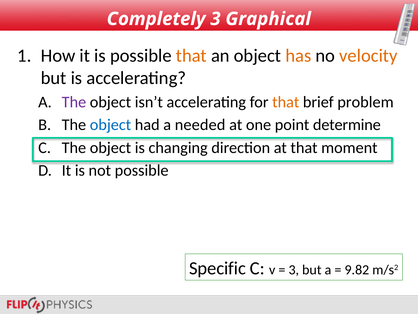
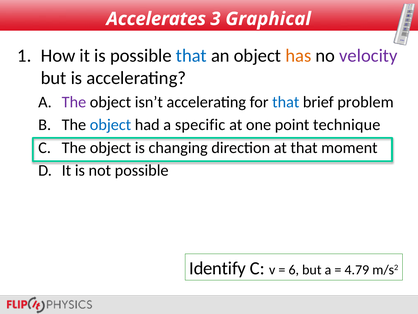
Completely: Completely -> Accelerates
that at (191, 56) colour: orange -> blue
velocity colour: orange -> purple
that at (286, 102) colour: orange -> blue
needed: needed -> specific
determine: determine -> technique
Specific: Specific -> Identify
3 at (294, 269): 3 -> 6
9.82: 9.82 -> 4.79
